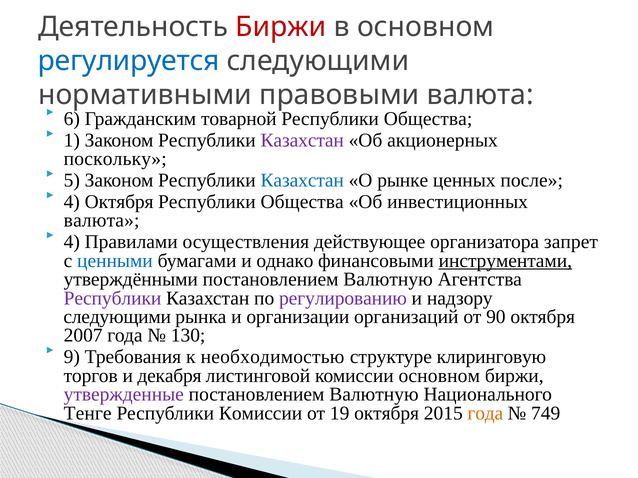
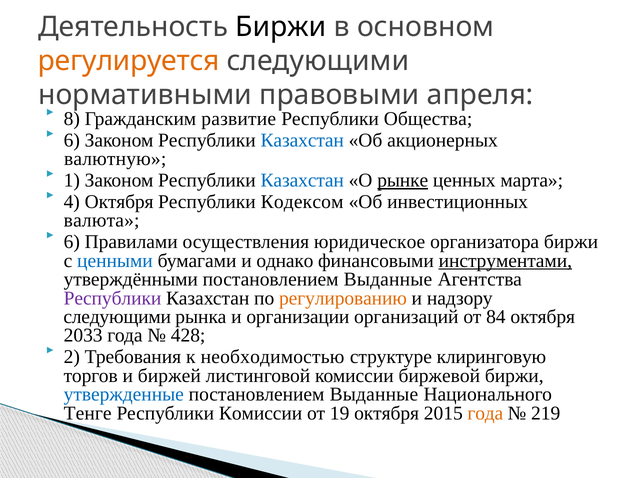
Биржи at (281, 27) colour: red -> black
регулируется colour: blue -> orange
правовыми валюта: валюта -> апреля
6: 6 -> 8
товарной: товарной -> развитие
1 at (72, 140): 1 -> 6
Казахстан at (302, 140) colour: purple -> blue
поскольку: поскольку -> валютную
5: 5 -> 1
рынке underline: none -> present
после: после -> марта
Общества at (302, 202): Общества -> Кодексом
4 at (72, 242): 4 -> 6
действующее: действующее -> юридическое
организатора запрет: запрет -> биржи
утверждёнными постановлением Валютную: Валютную -> Выданные
регулированию colour: purple -> orange
90: 90 -> 84
2007: 2007 -> 2033
130: 130 -> 428
9: 9 -> 2
декабря: декабря -> биржей
комиссии основном: основном -> биржевой
утвержденные colour: purple -> blue
Валютную at (374, 395): Валютную -> Выданные
749: 749 -> 219
